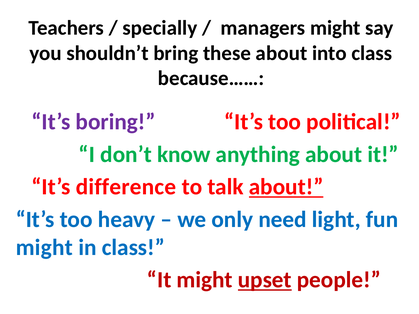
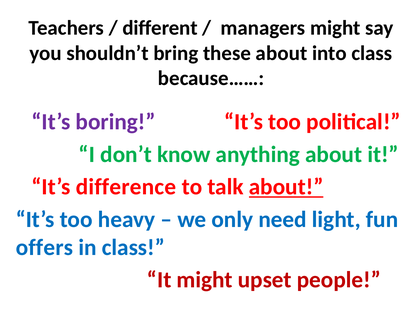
specially: specially -> different
might at (44, 248): might -> offers
upset underline: present -> none
